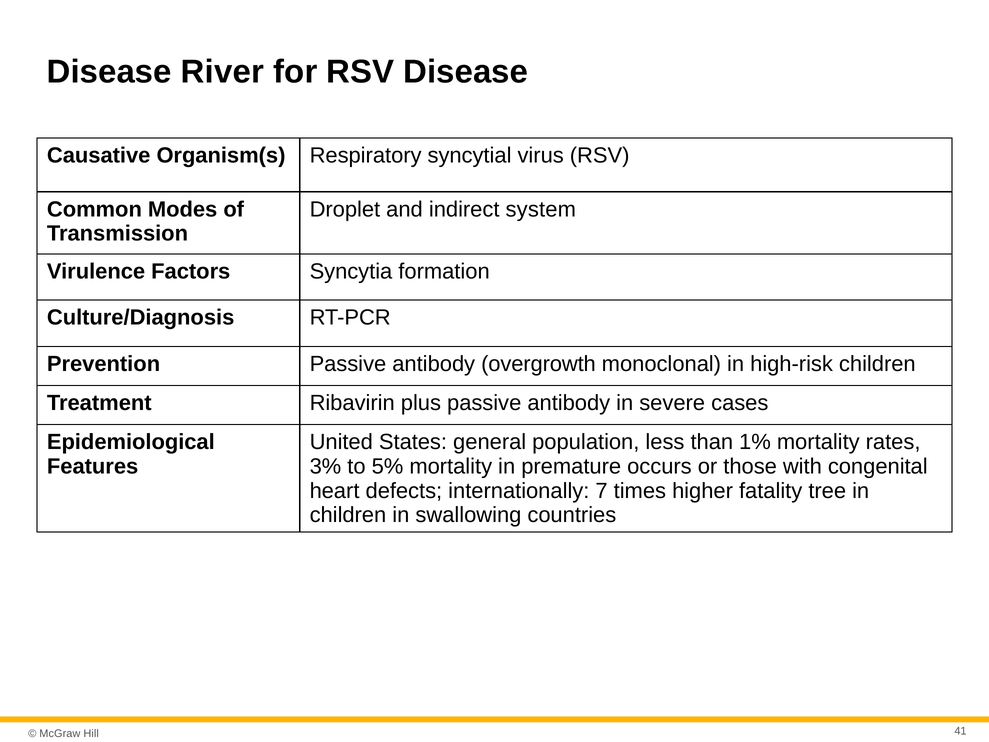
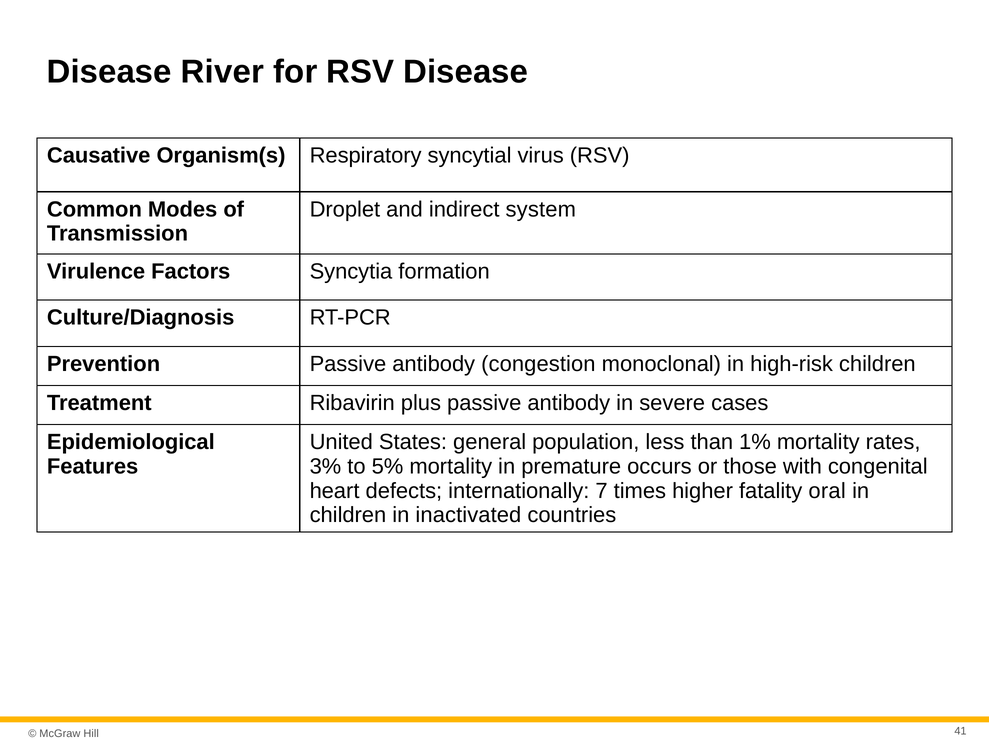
overgrowth: overgrowth -> congestion
tree: tree -> oral
swallowing: swallowing -> inactivated
